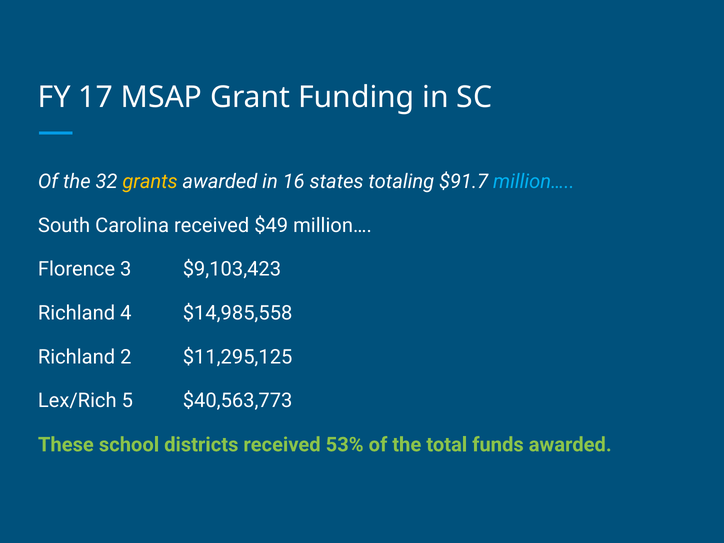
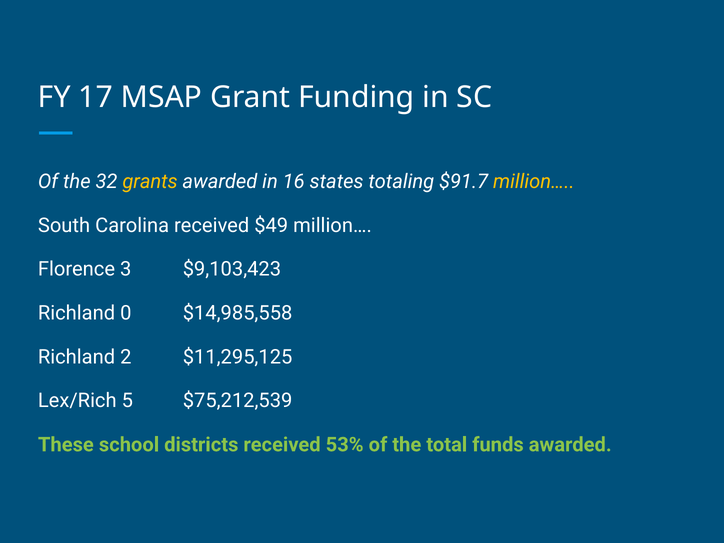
million… at (534, 182) colour: light blue -> yellow
4: 4 -> 0
$40,563,773: $40,563,773 -> $75,212,539
